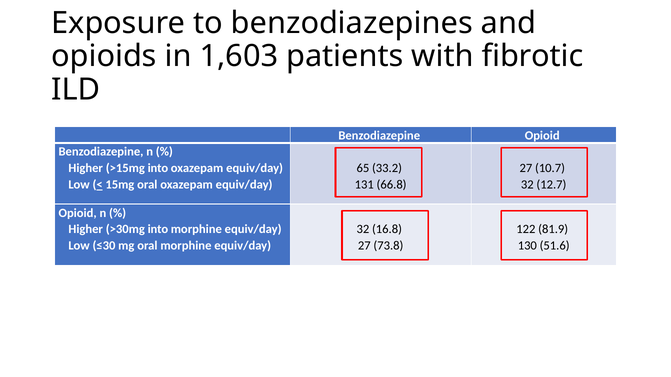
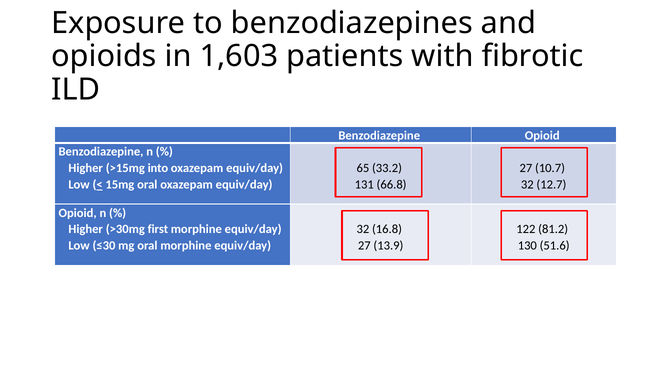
>30mg into: into -> first
81.9: 81.9 -> 81.2
73.8: 73.8 -> 13.9
